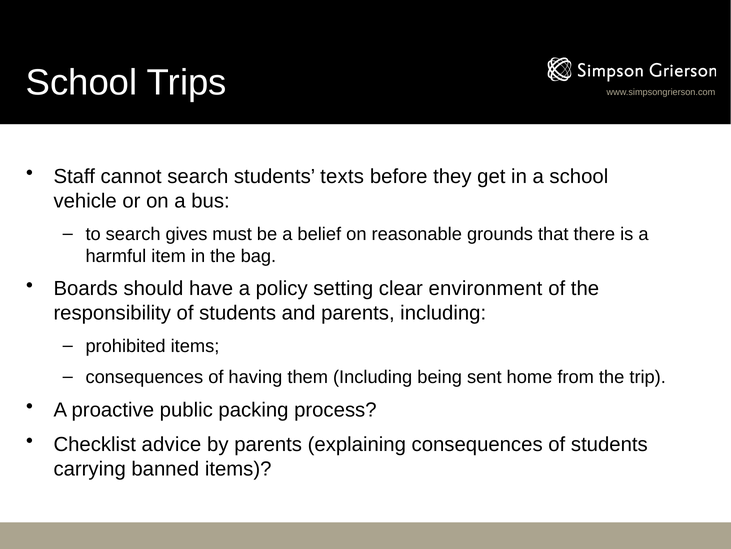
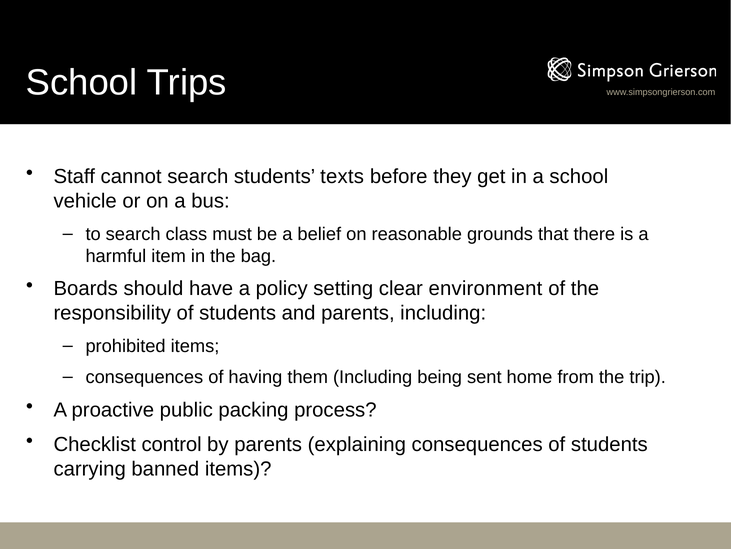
gives: gives -> class
advice: advice -> control
